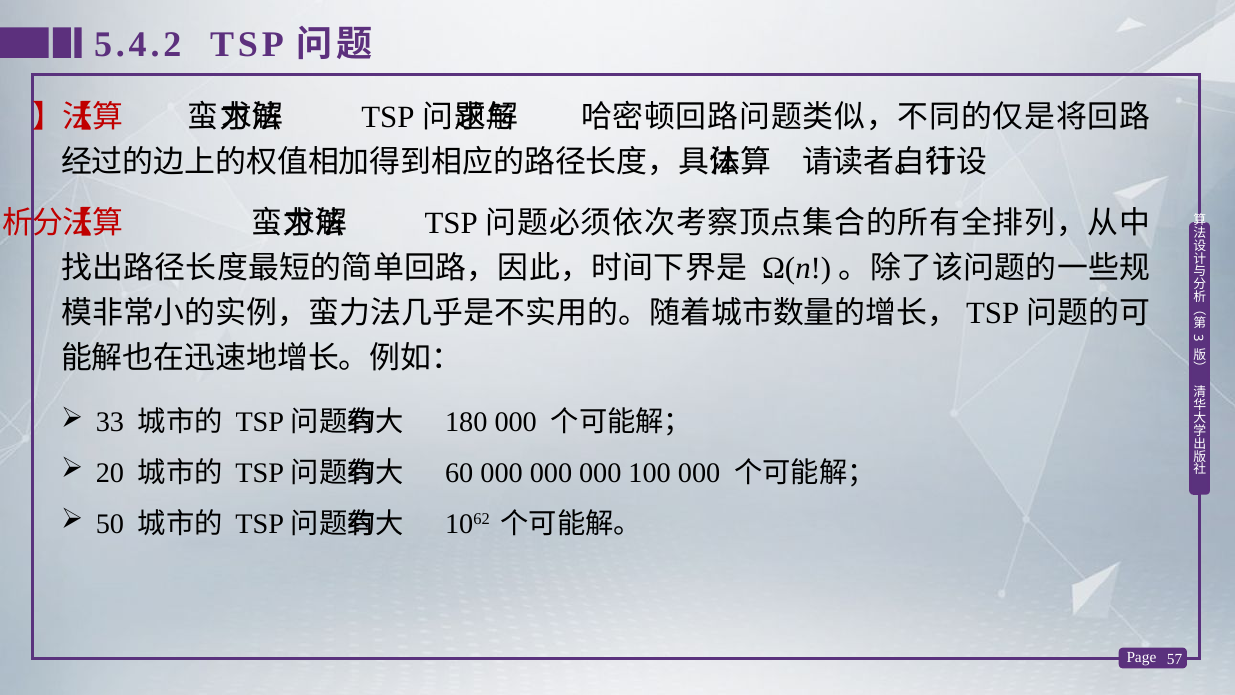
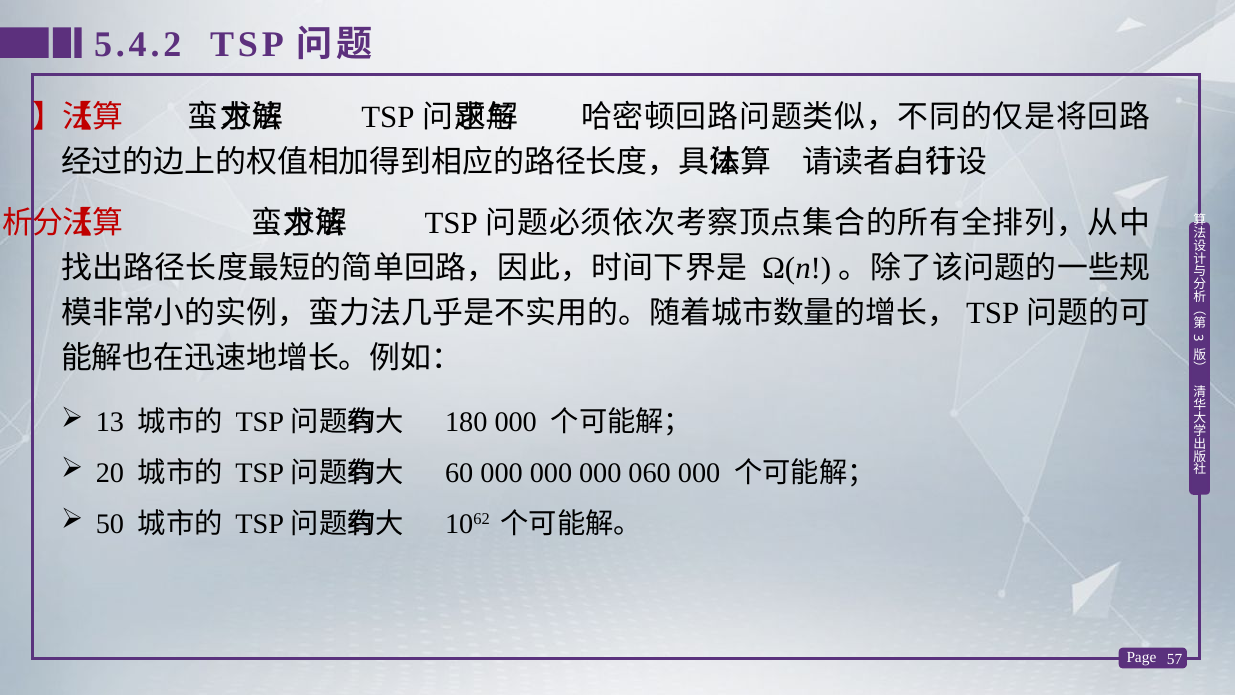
33: 33 -> 13
100: 100 -> 060
